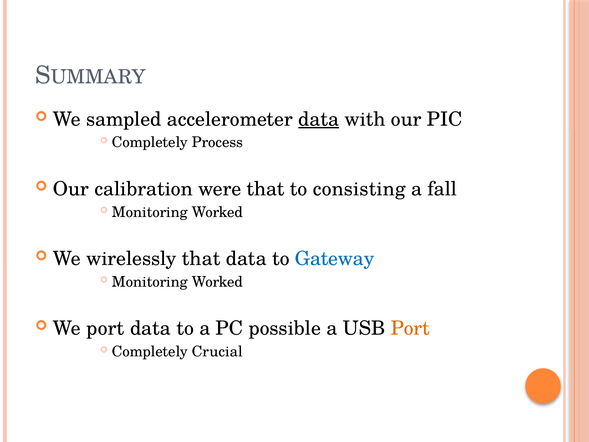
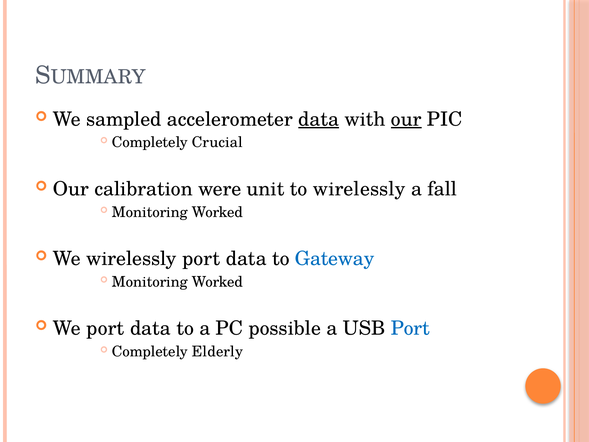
our at (406, 119) underline: none -> present
Process: Process -> Crucial
were that: that -> unit
to consisting: consisting -> wirelessly
wirelessly that: that -> port
Port at (410, 328) colour: orange -> blue
Crucial: Crucial -> Elderly
